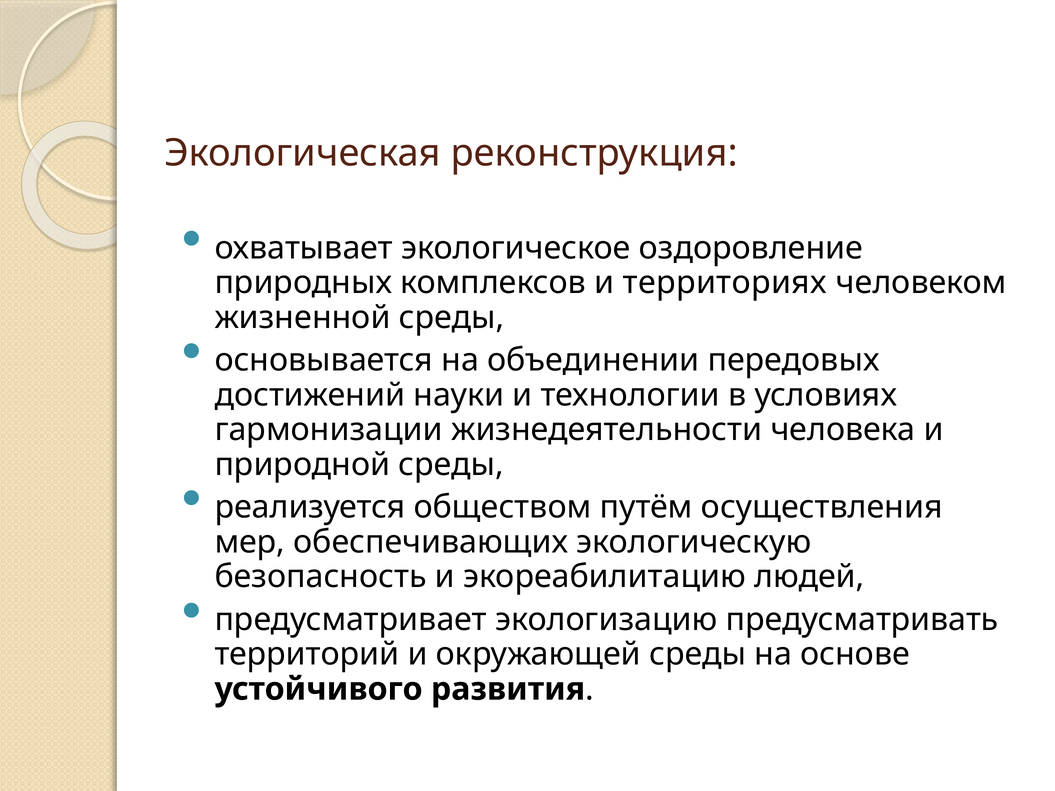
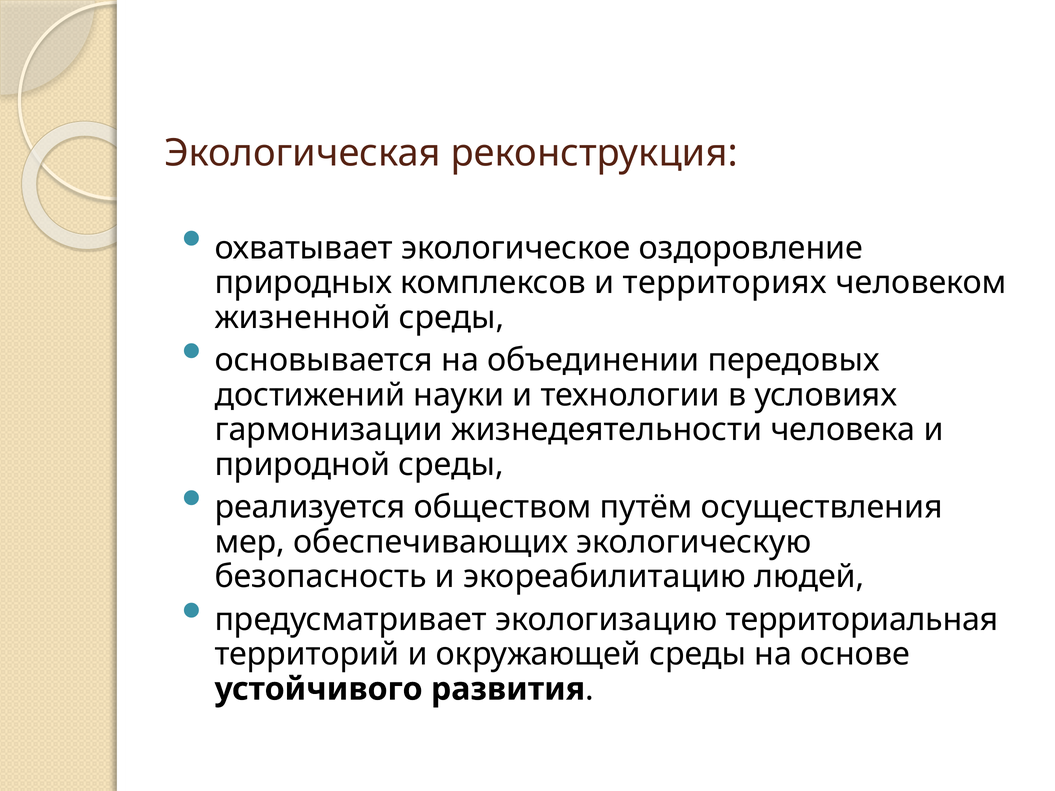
предусматривать: предусматривать -> территориальная
